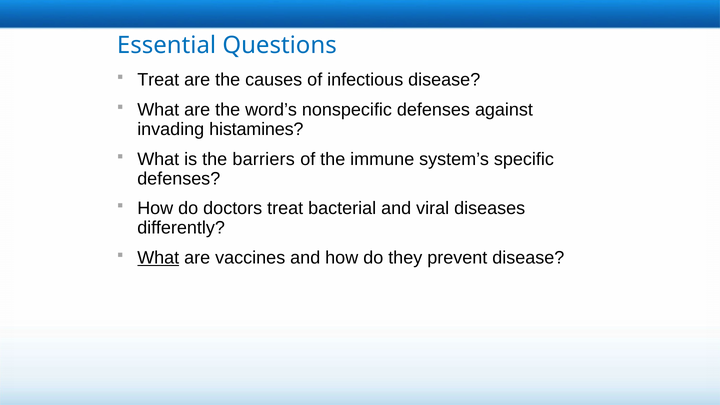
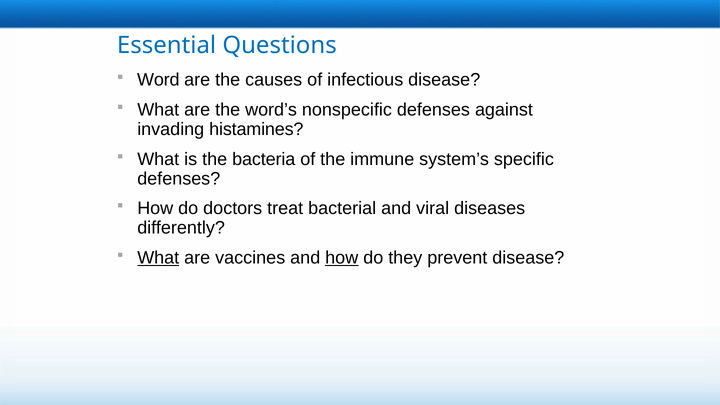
Treat at (158, 80): Treat -> Word
barriers: barriers -> bacteria
how at (342, 258) underline: none -> present
